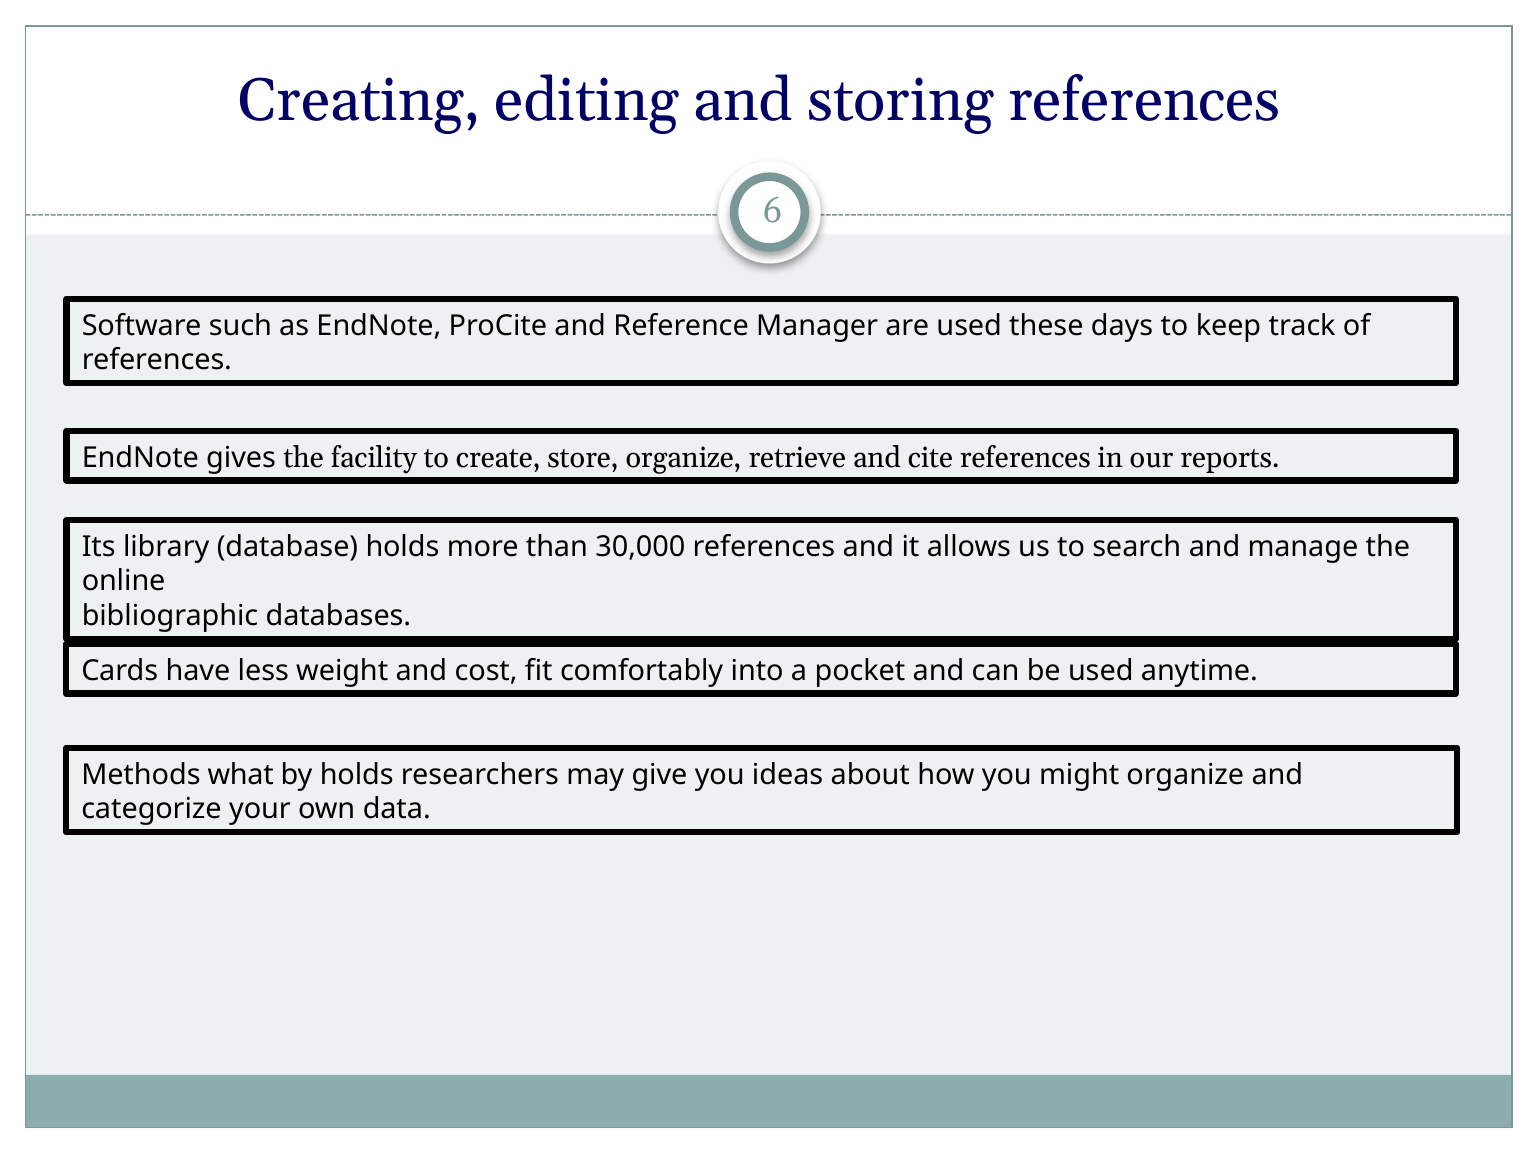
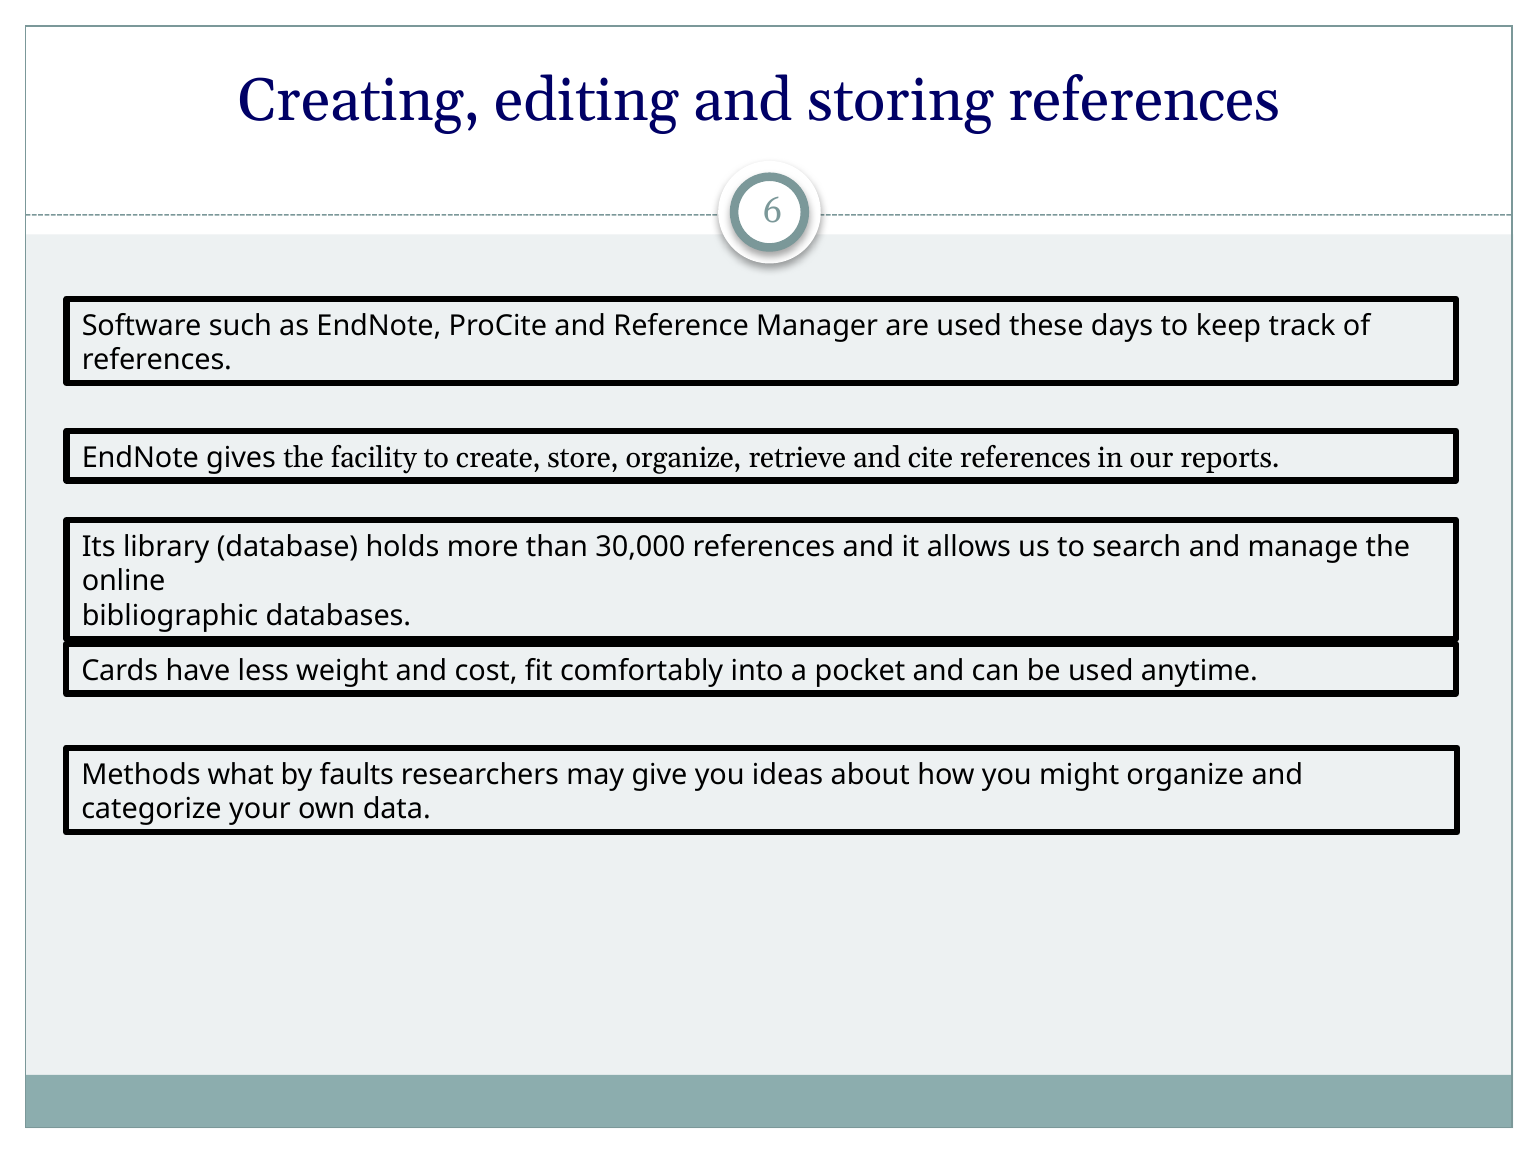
by holds: holds -> faults
